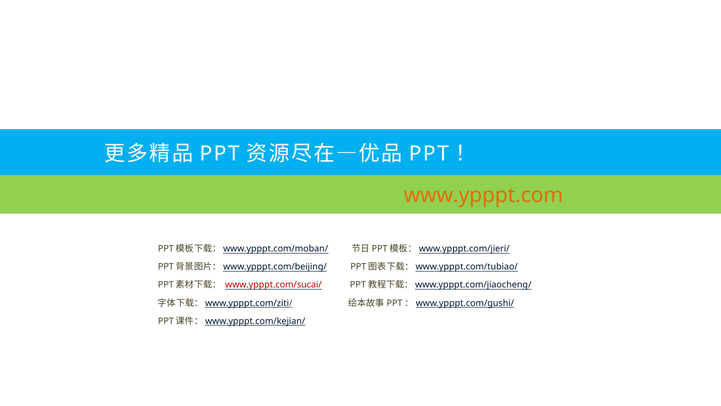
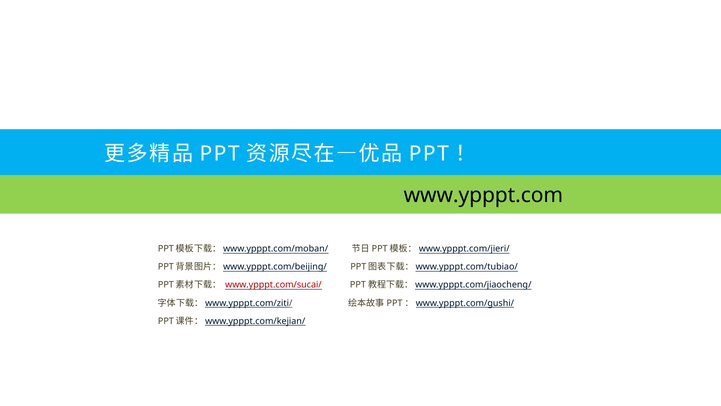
www.ypppt.com colour: orange -> black
